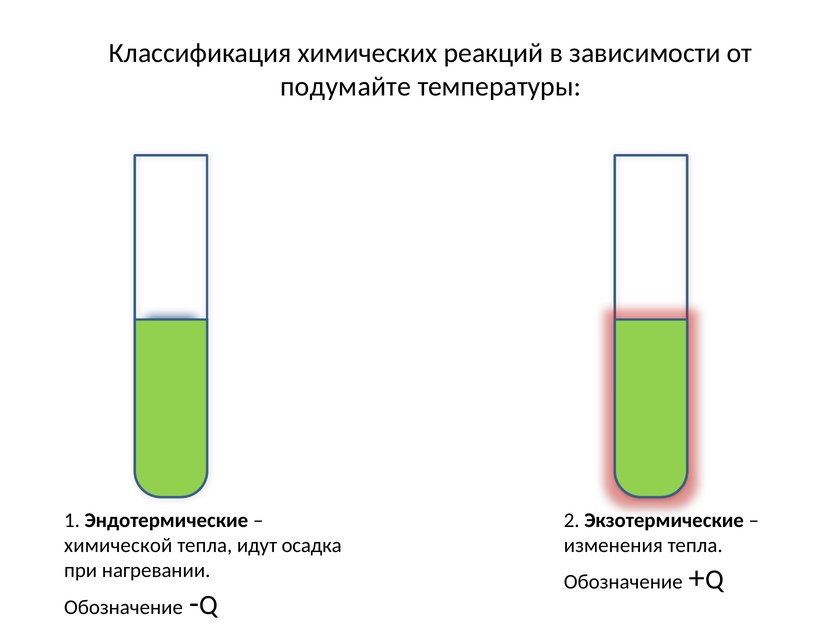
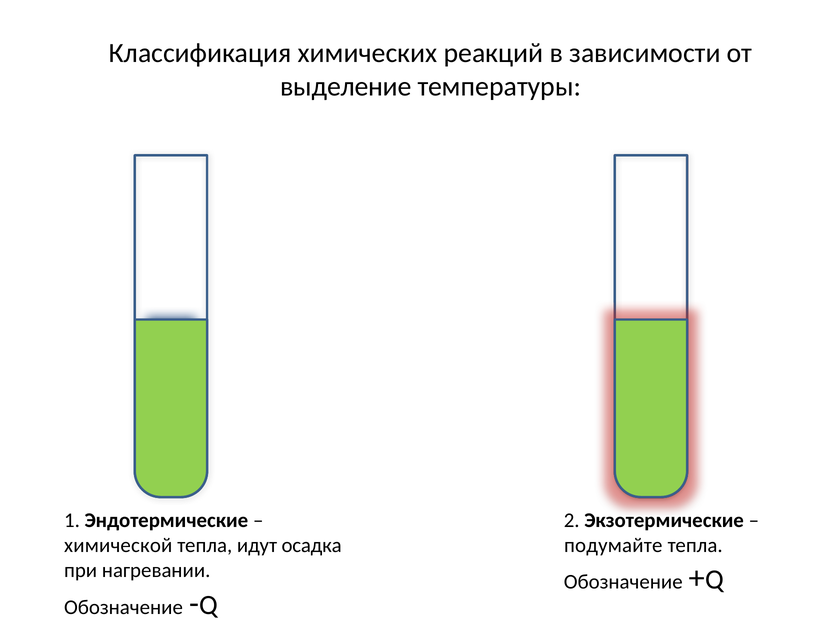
подумайте: подумайте -> выделение
изменения: изменения -> подумайте
